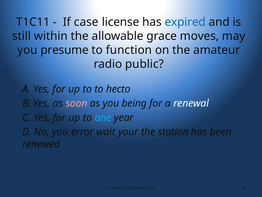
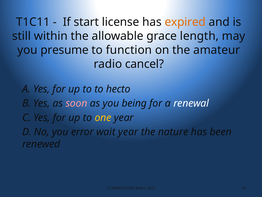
case: case -> start
expired colour: blue -> orange
moves: moves -> length
public: public -> cancel
one colour: light blue -> yellow
wait your: your -> year
station: station -> nature
